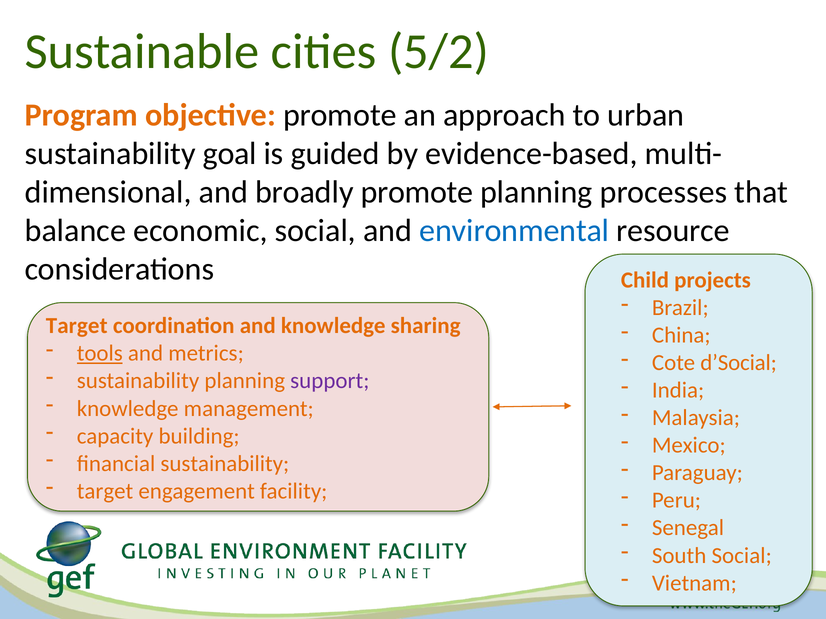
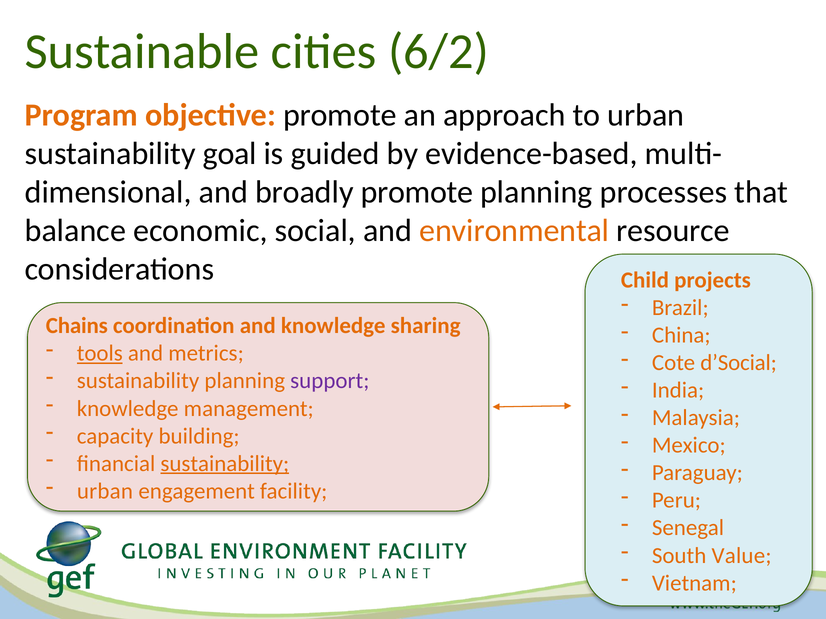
5/2: 5/2 -> 6/2
environmental colour: blue -> orange
Target at (77, 326): Target -> Chains
sustainability at (225, 464) underline: none -> present
target at (105, 491): target -> urban
South Social: Social -> Value
